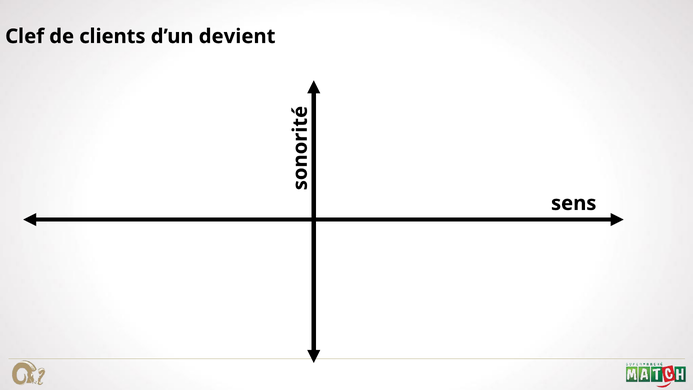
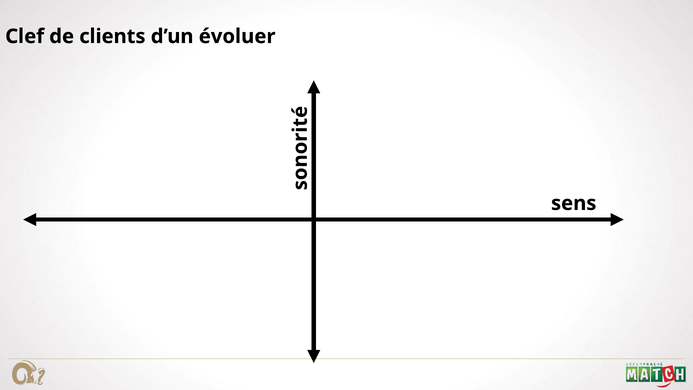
devient: devient -> évoluer
